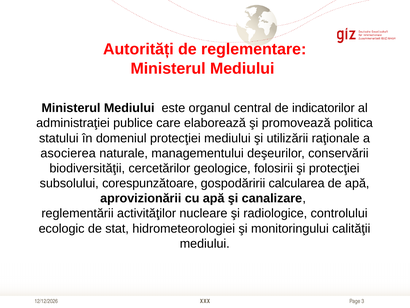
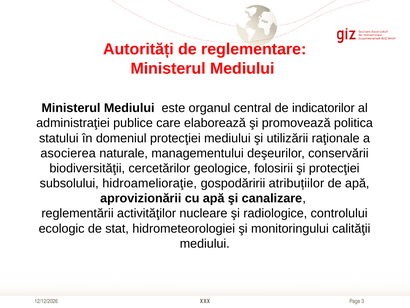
corespunzătoare: corespunzătoare -> hidroamelioraţie
calcularea: calcularea -> atribuțiilor
